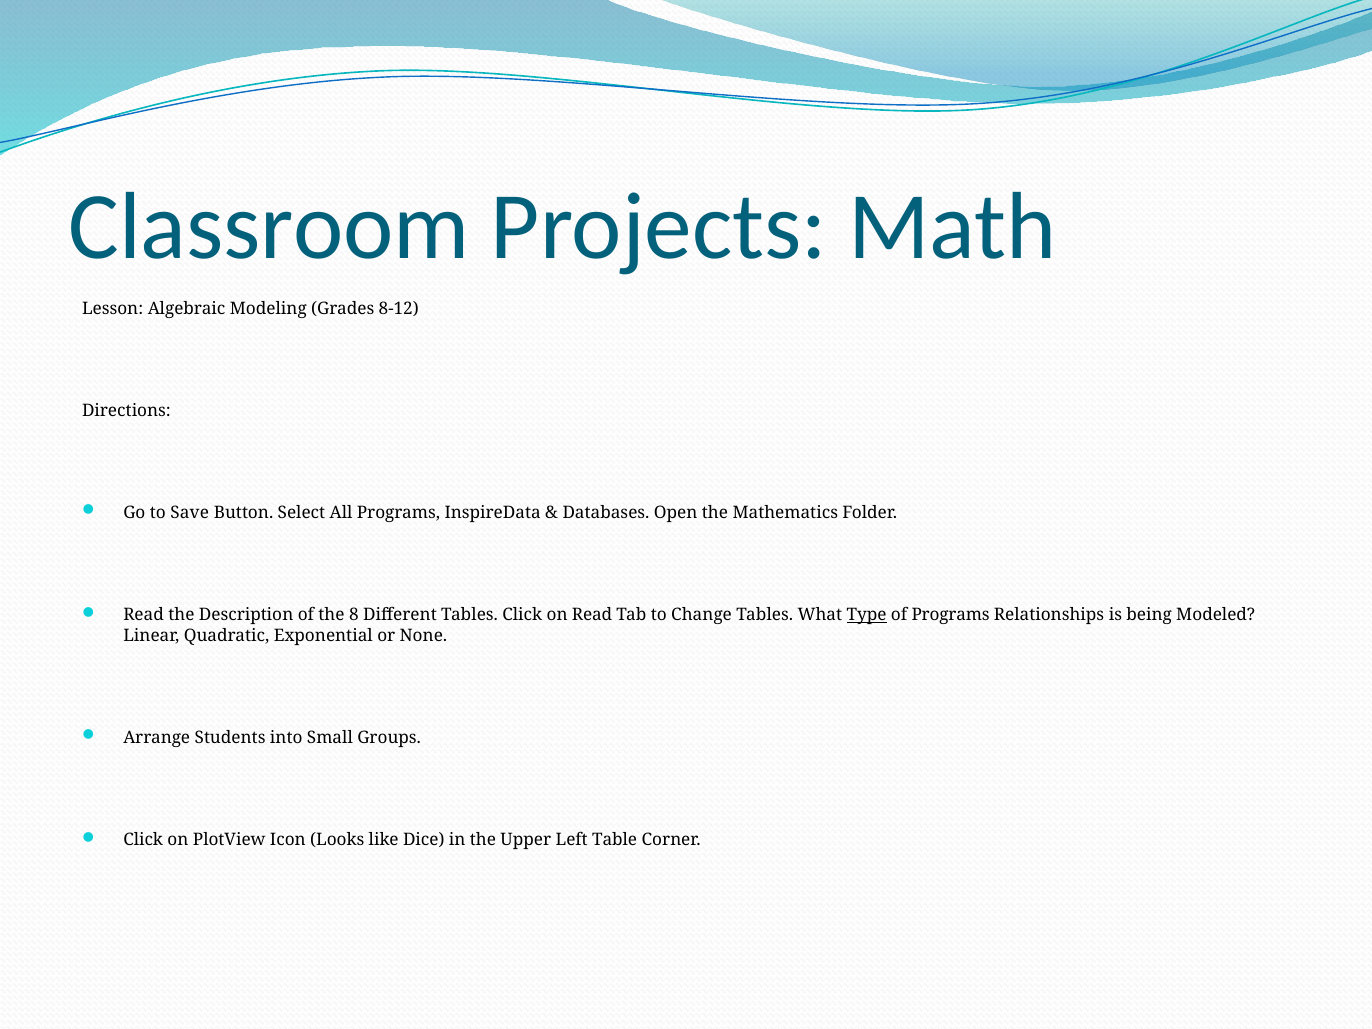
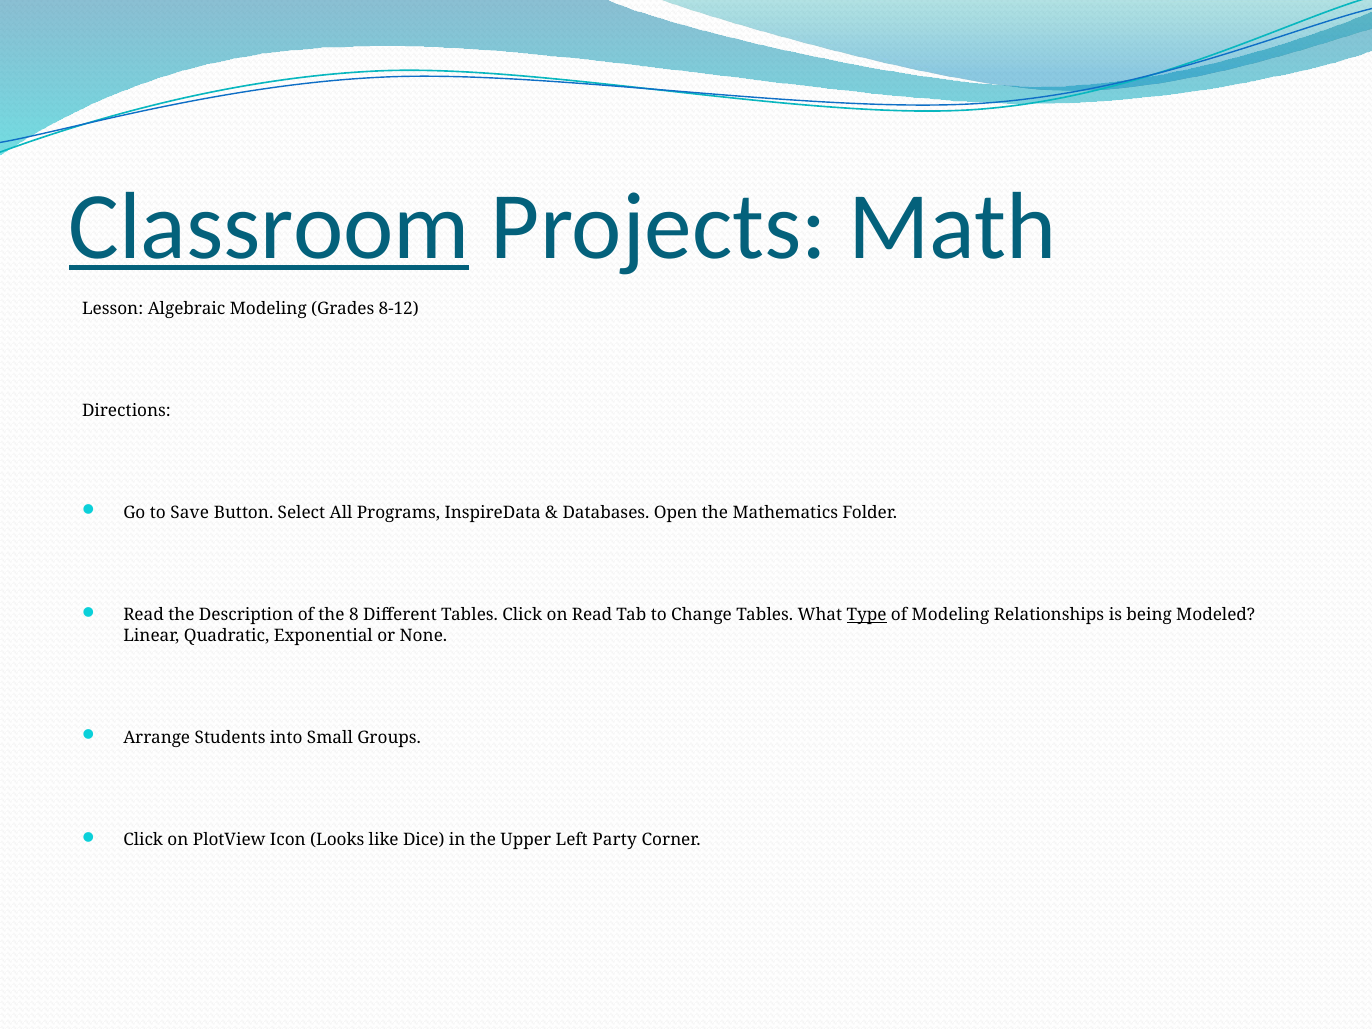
Classroom underline: none -> present
of Programs: Programs -> Modeling
Table: Table -> Party
